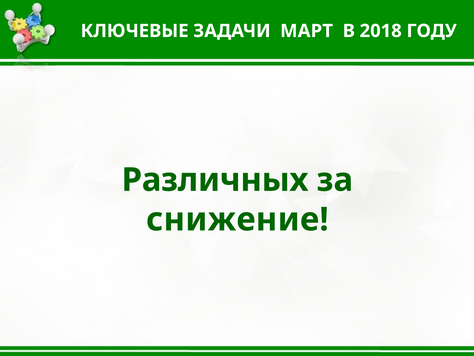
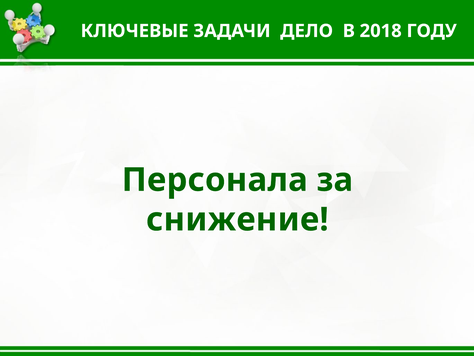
МАРТ: МАРТ -> ДЕЛО
Различных: Различных -> Персонала
